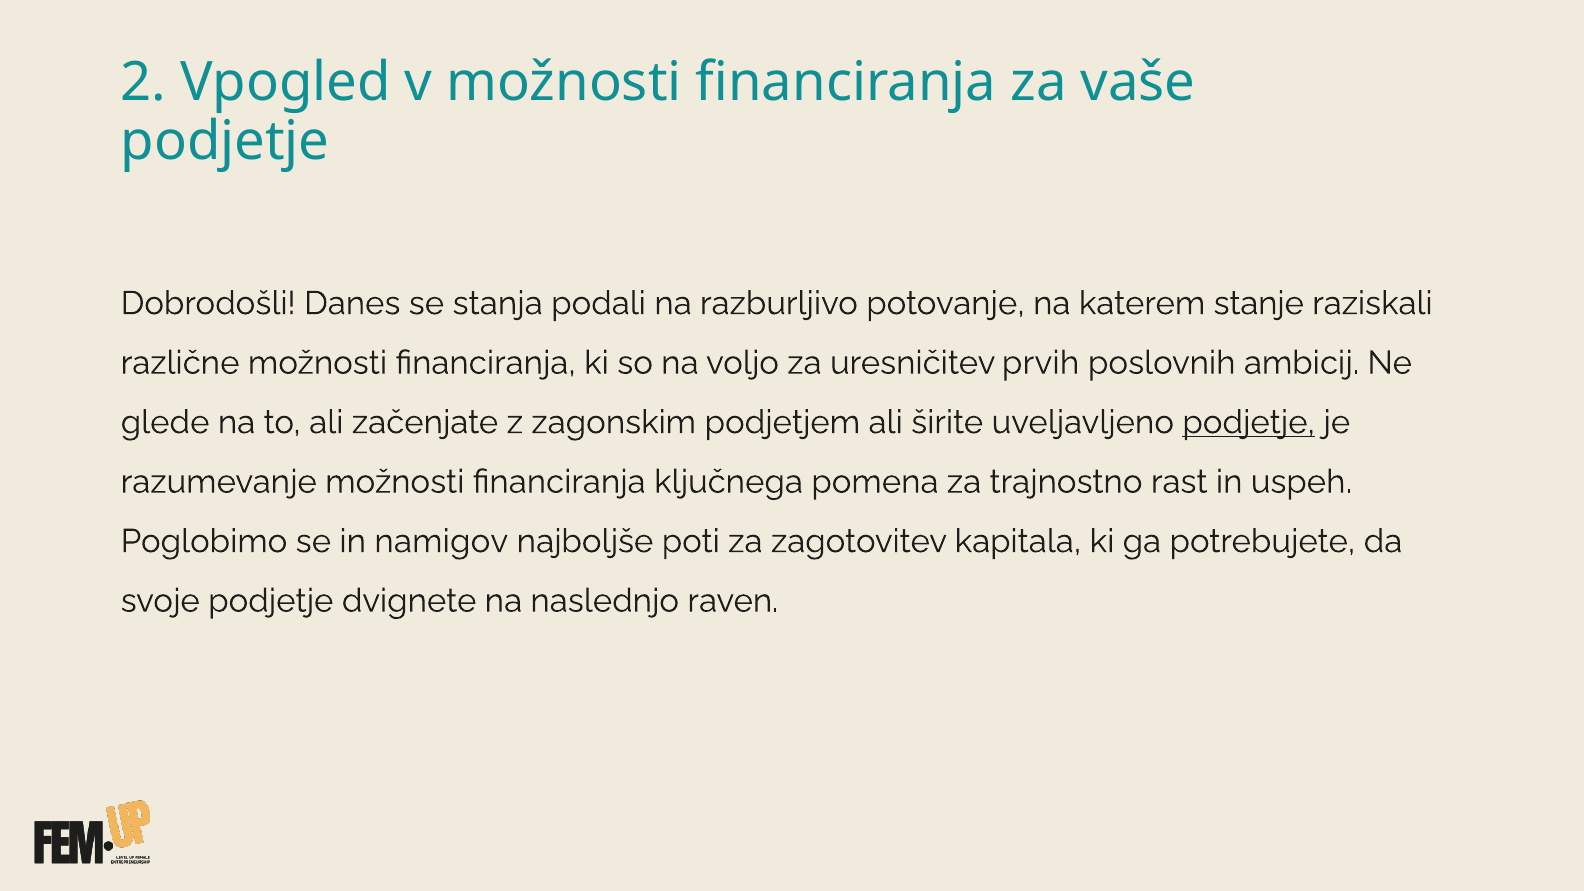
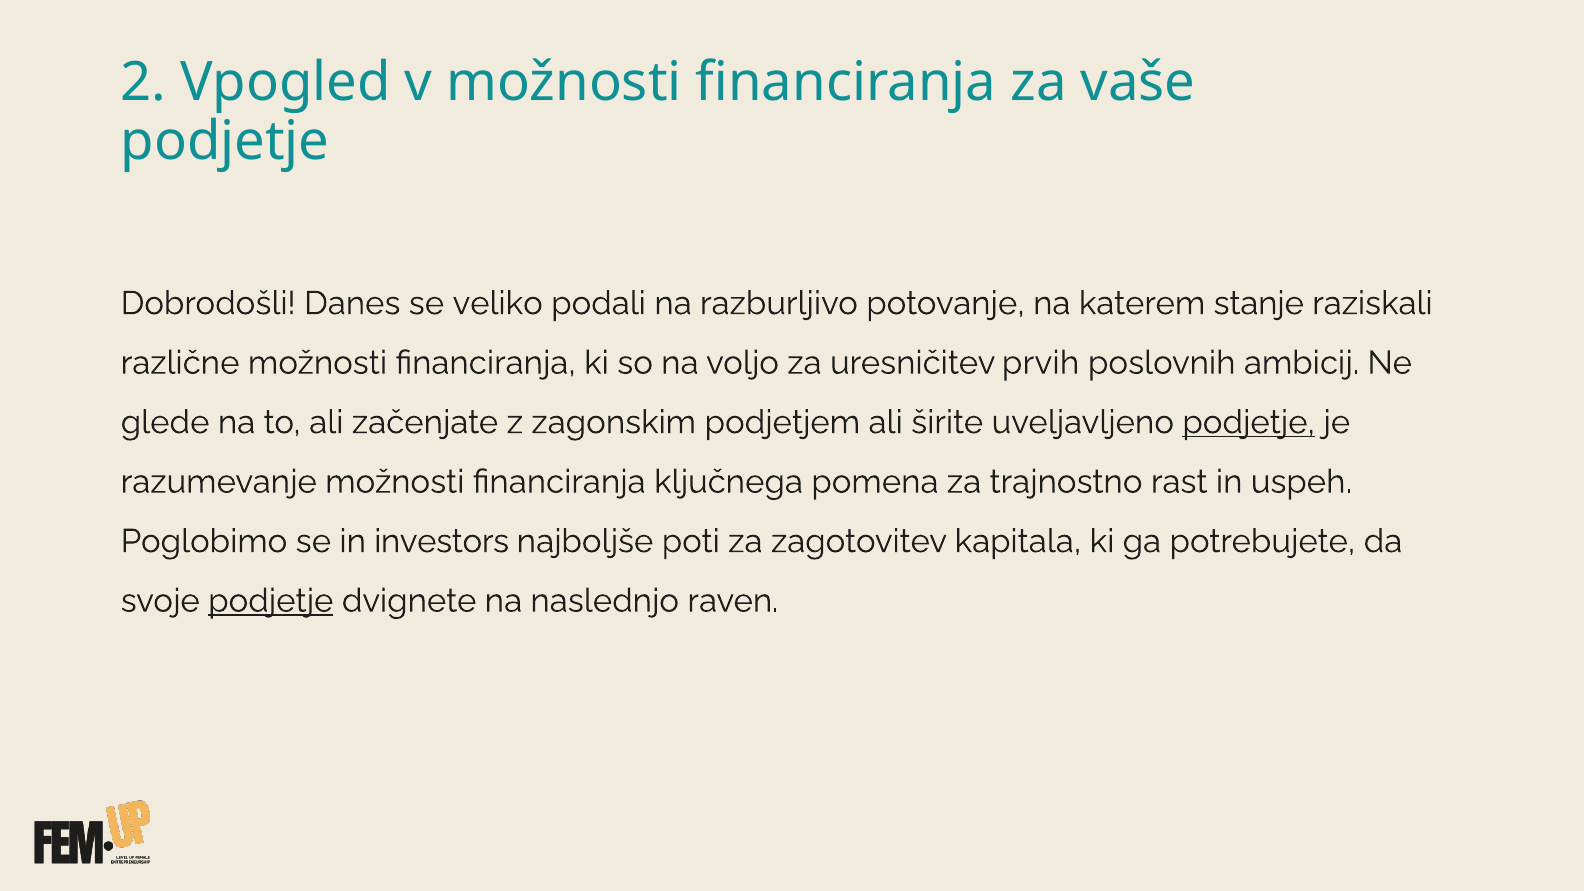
stanja: stanja -> veliko
namigov: namigov -> investors
podjetje at (271, 601) underline: none -> present
